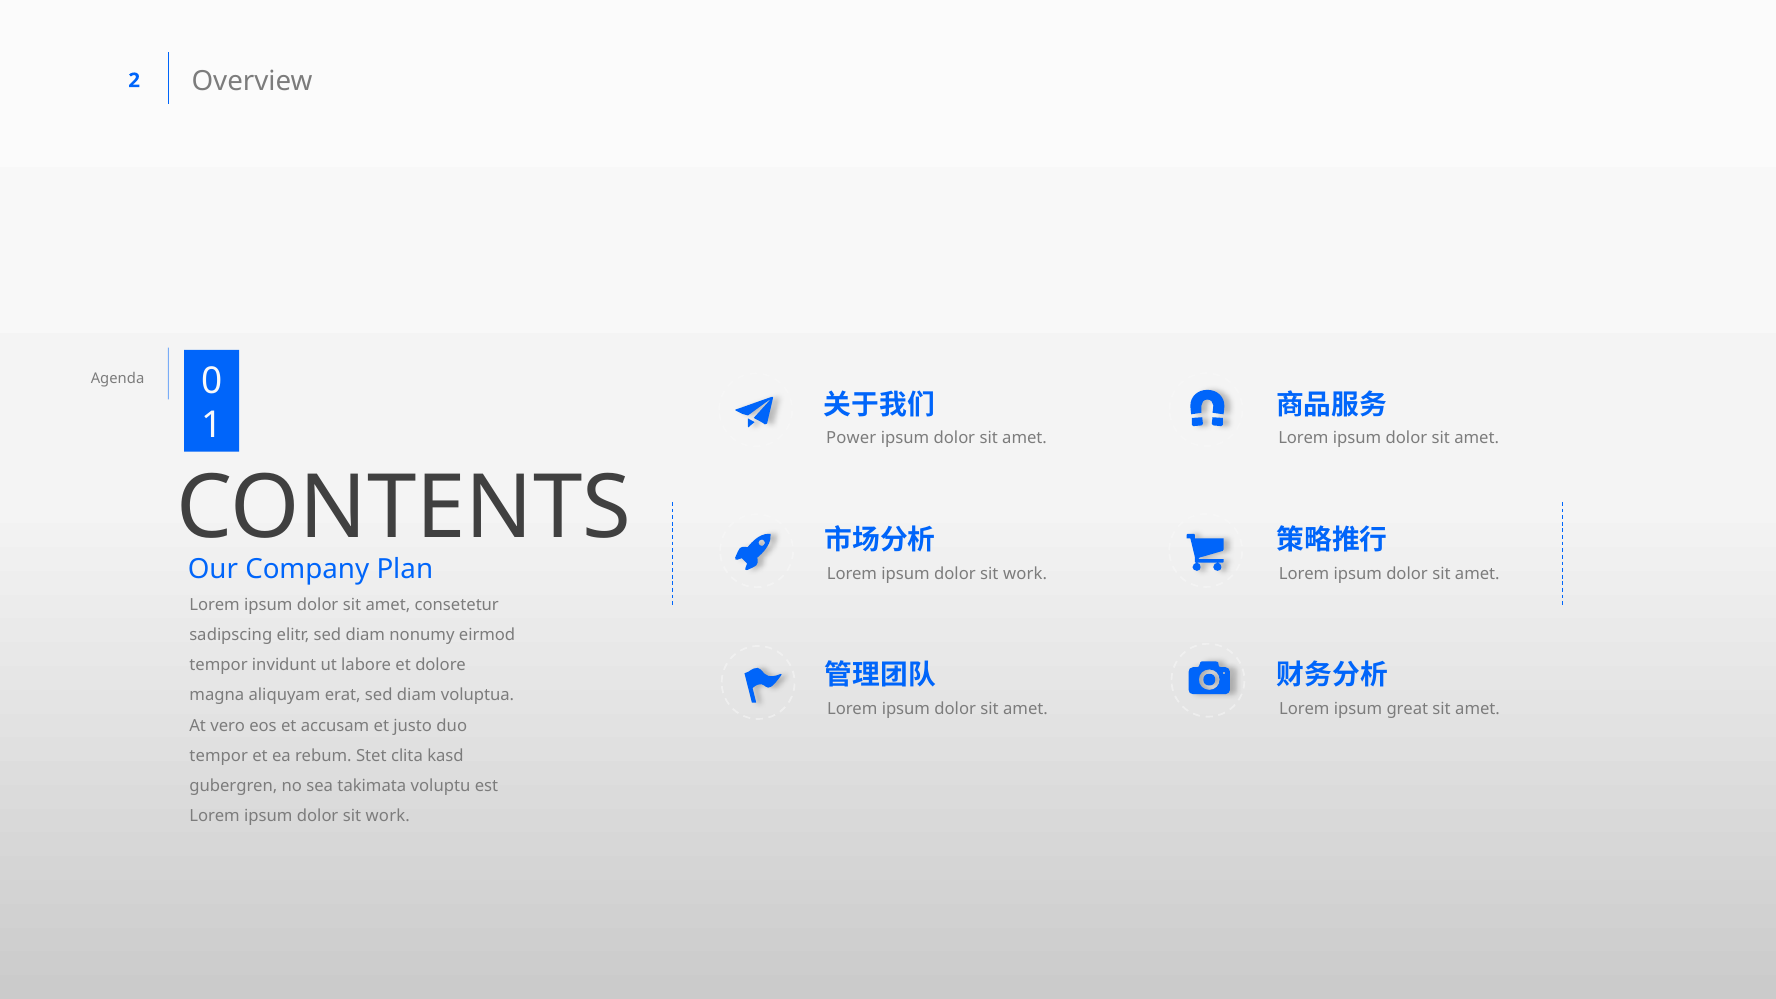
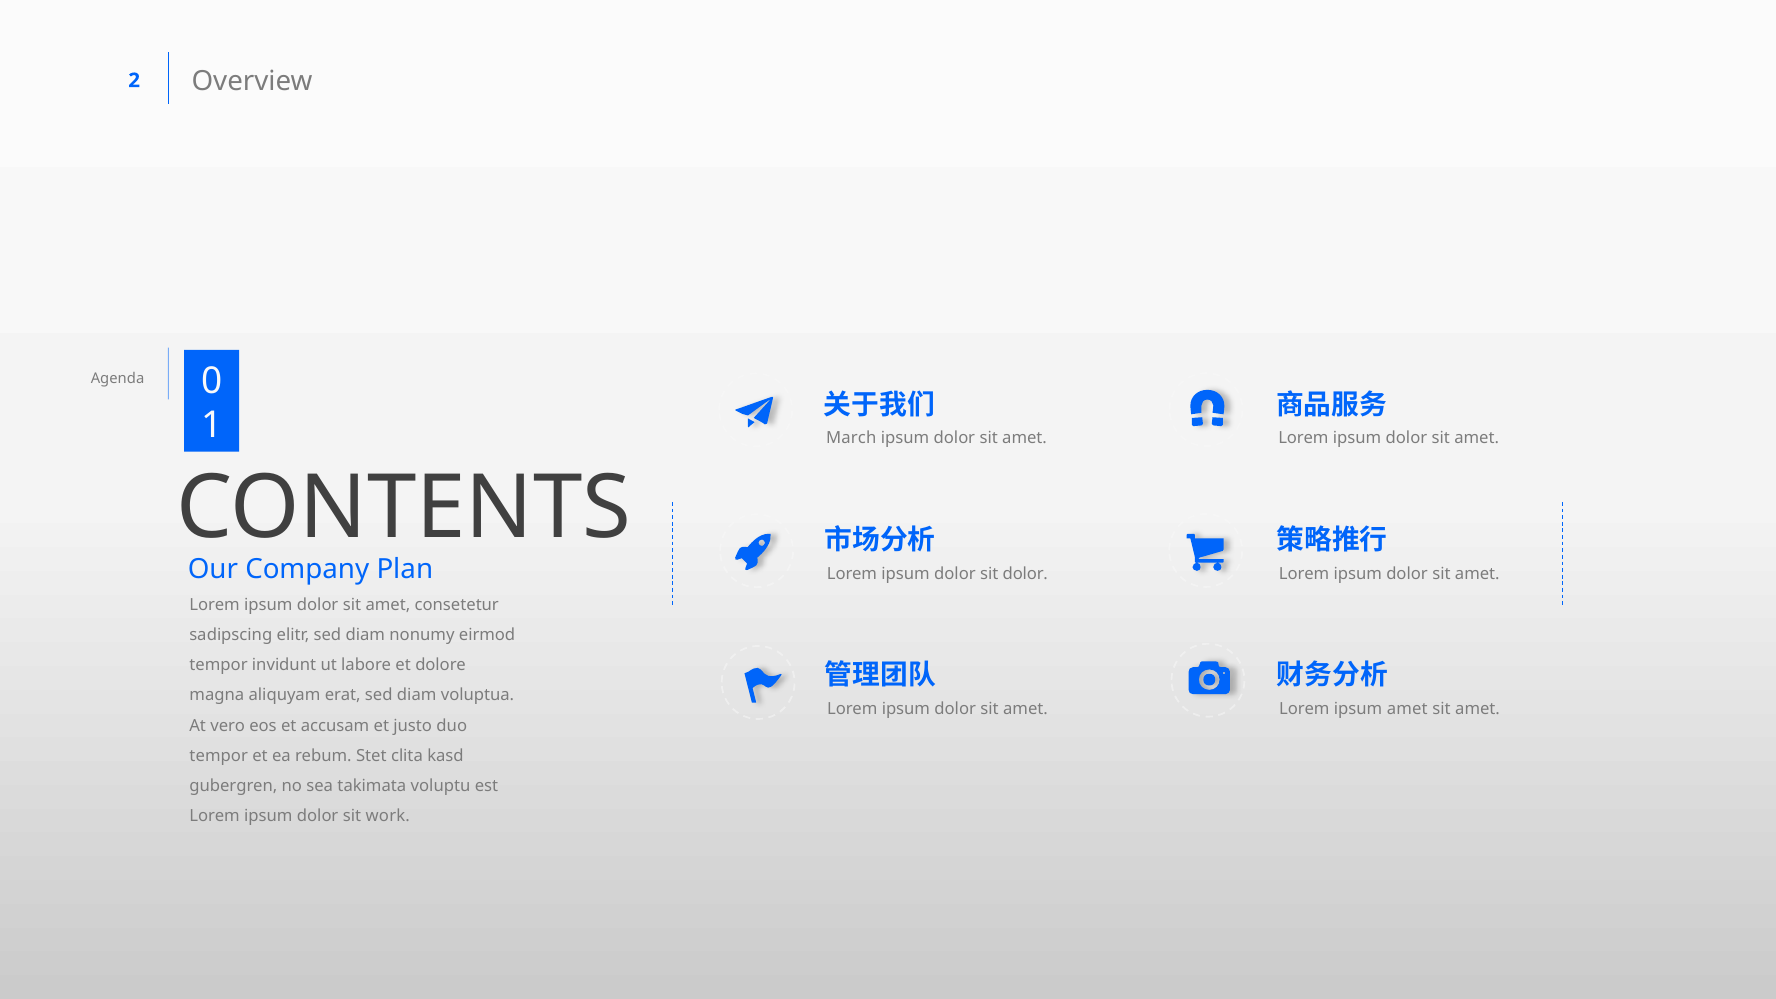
Power: Power -> March
work at (1025, 574): work -> dolor
ipsum great: great -> amet
